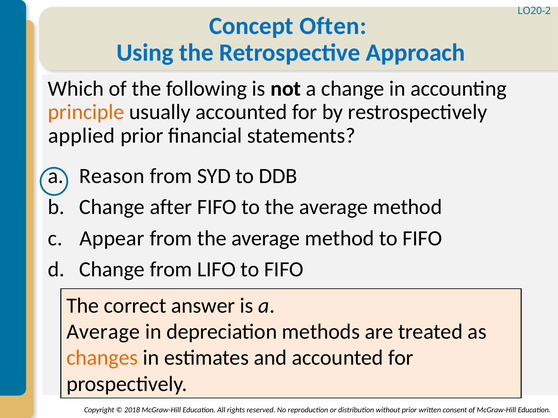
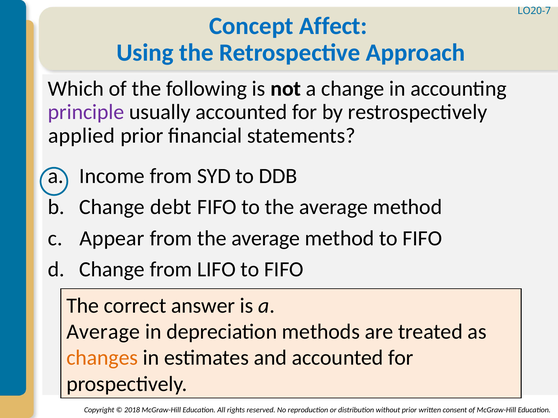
LO20-2: LO20-2 -> LO20-7
Often: Often -> Affect
principle colour: orange -> purple
Reason: Reason -> Income
after: after -> debt
